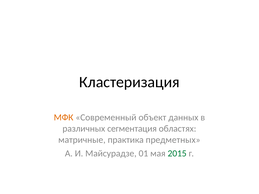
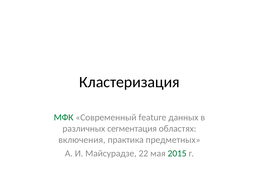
МФК colour: orange -> green
объект: объект -> feature
матричные: матричные -> включения
01: 01 -> 22
